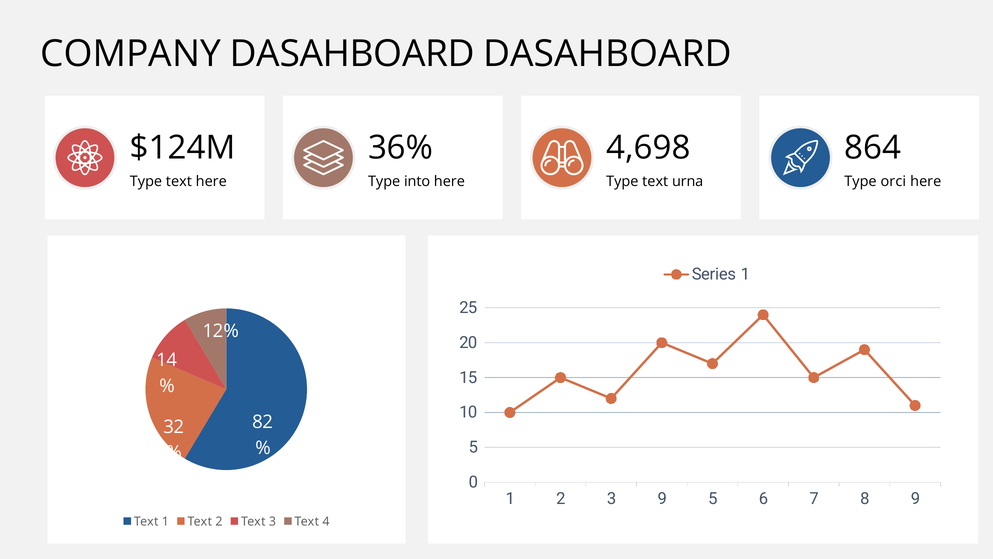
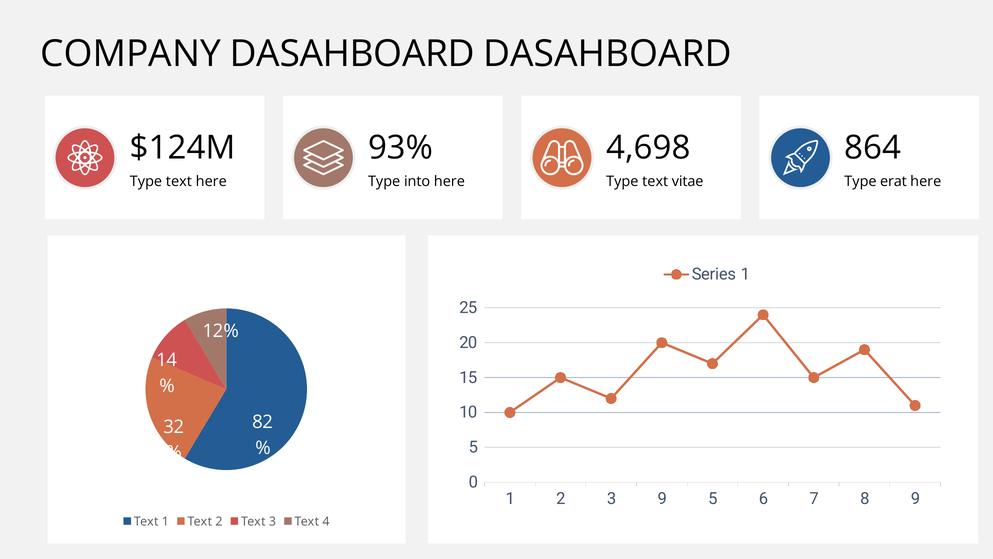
36%: 36% -> 93%
urna: urna -> vitae
orci: orci -> erat
